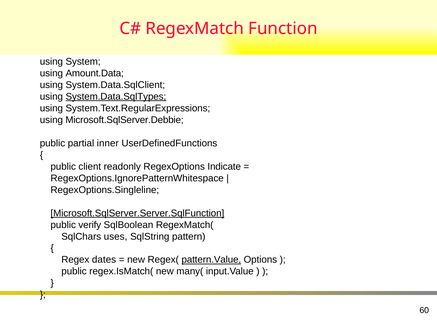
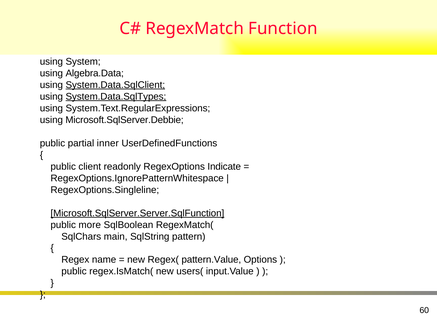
Amount.Data: Amount.Data -> Algebra.Data
System.Data.SqlClient underline: none -> present
verify: verify -> more
uses: uses -> main
dates: dates -> name
pattern.Value underline: present -> none
many(: many( -> users(
